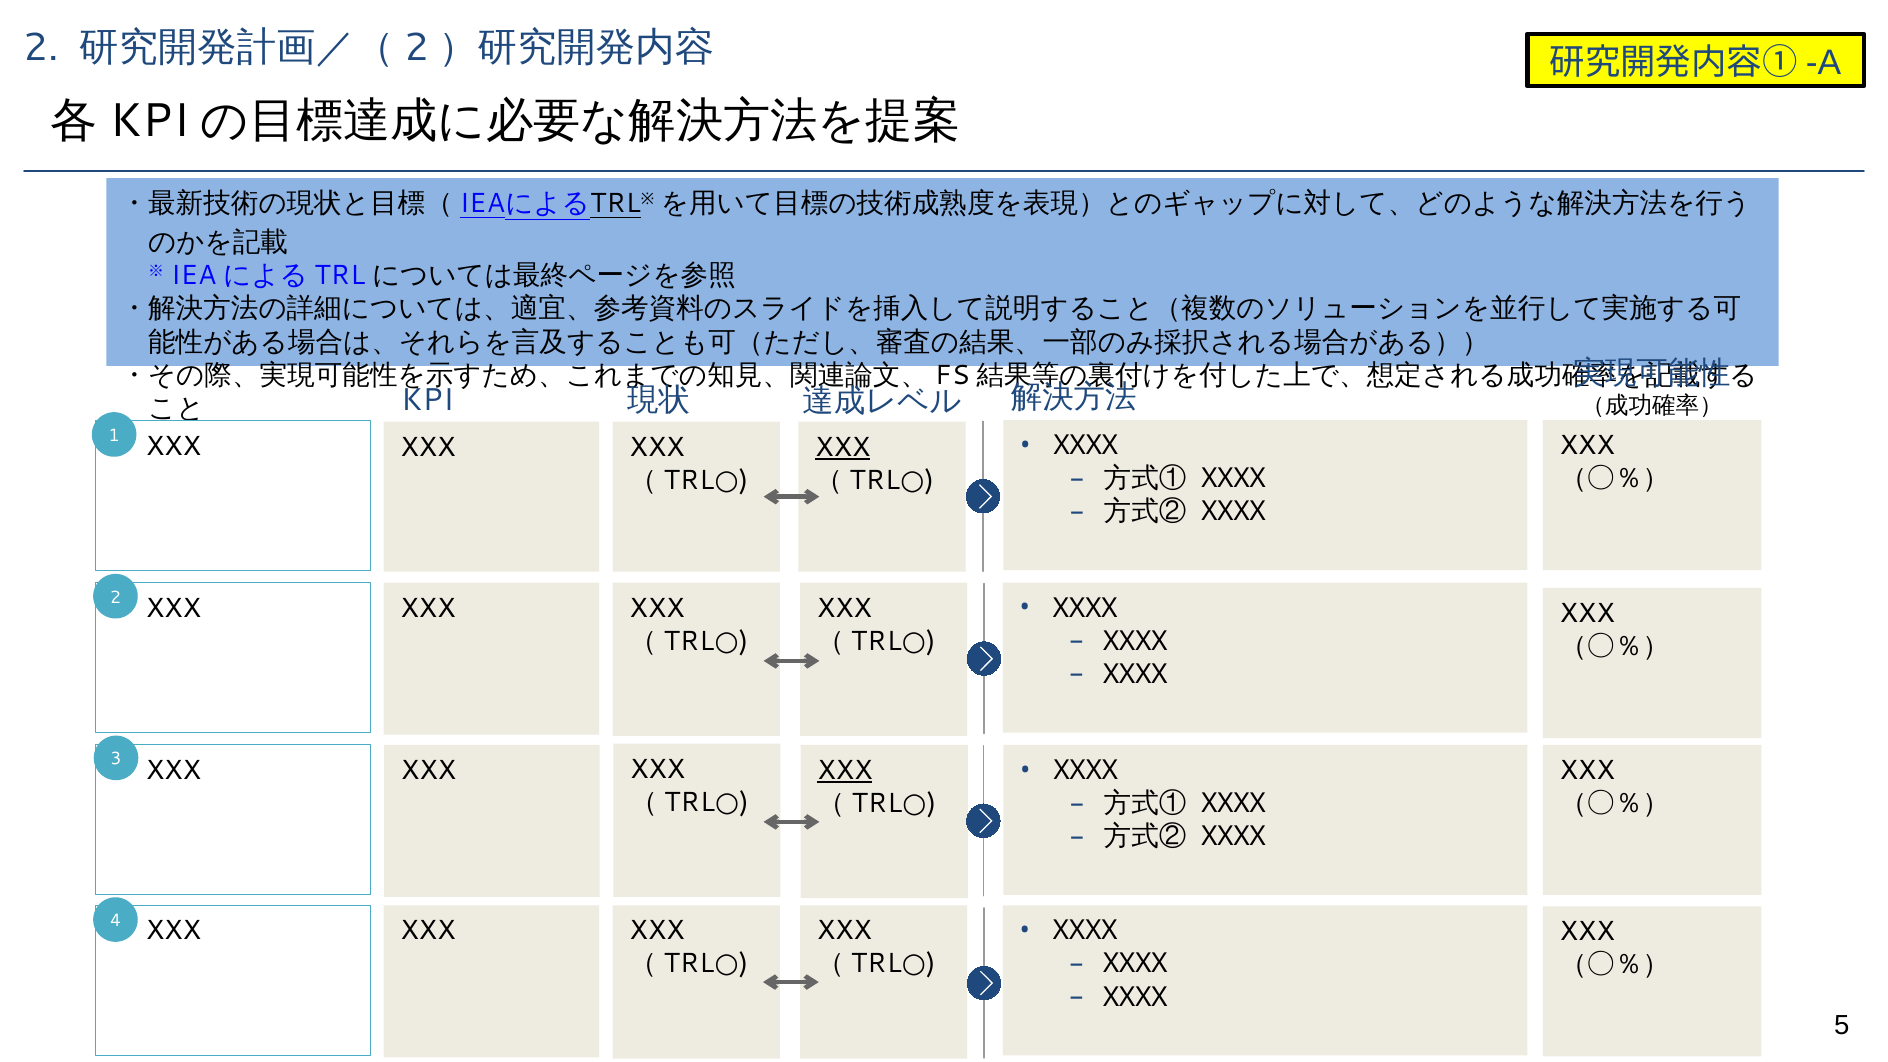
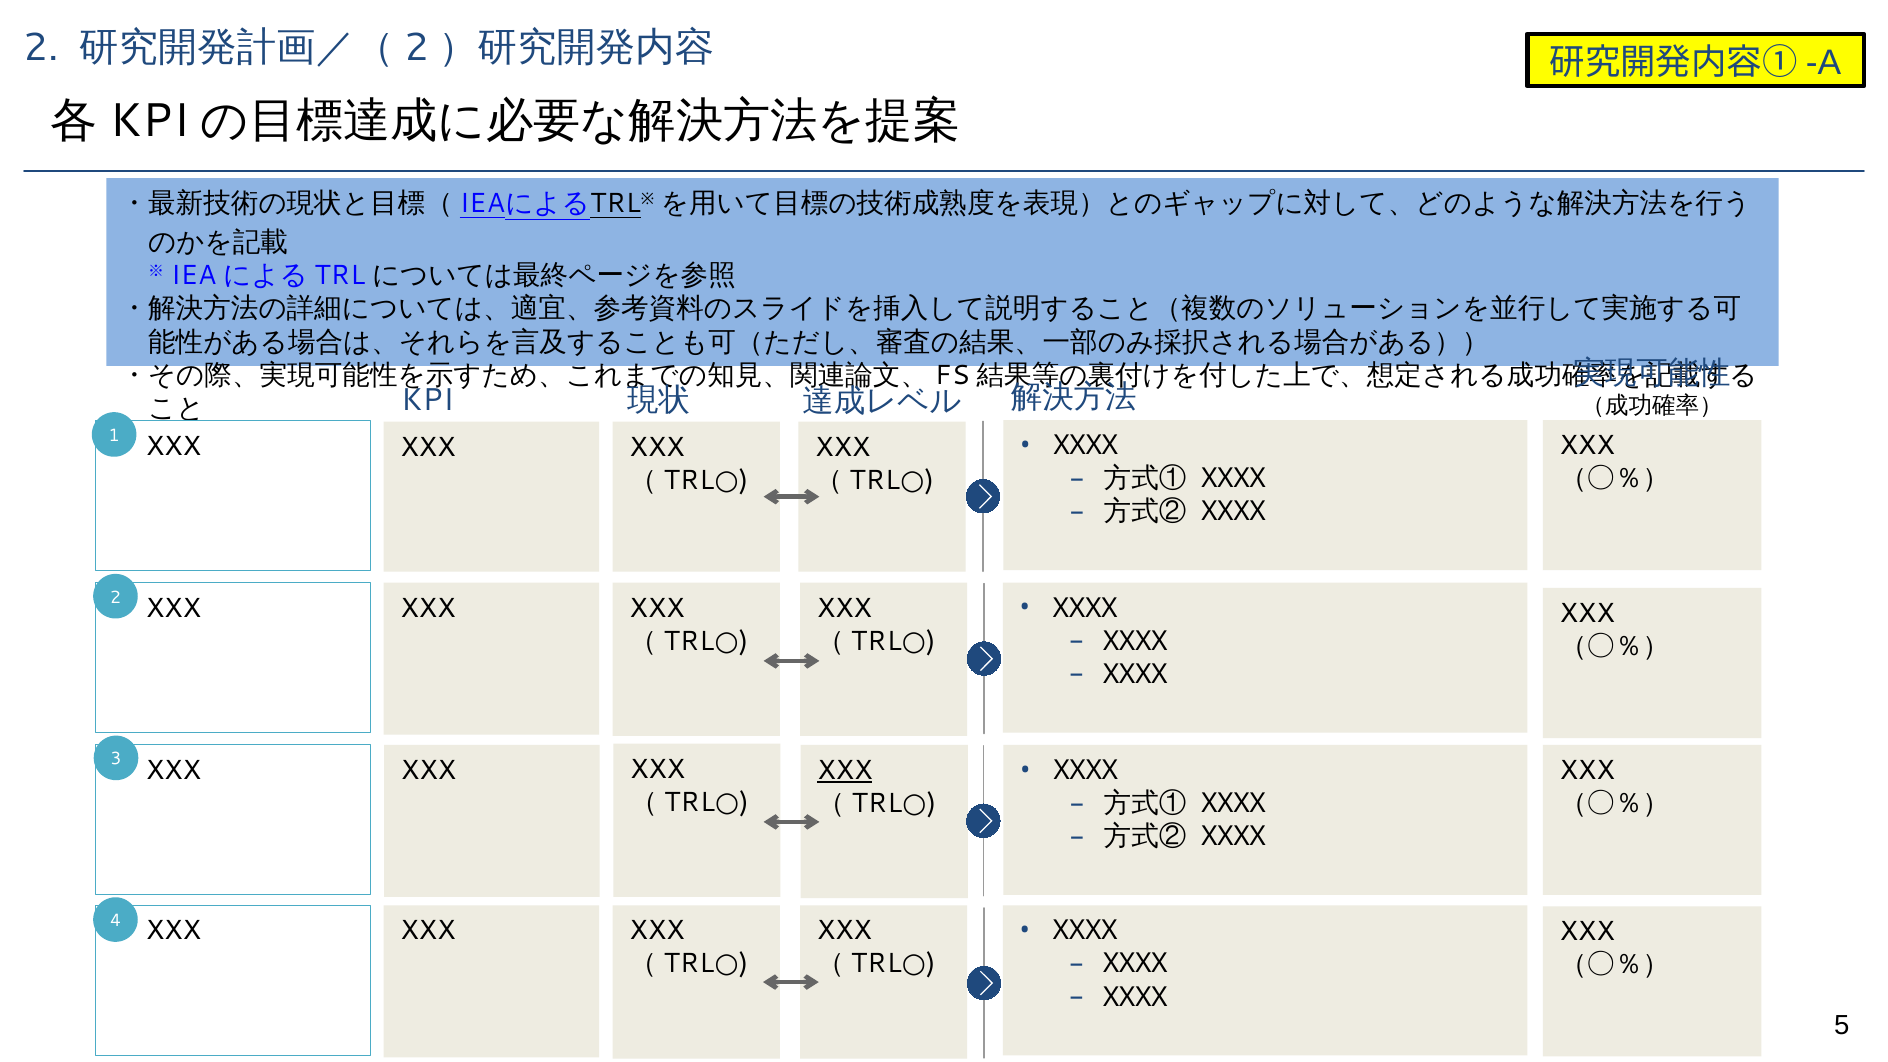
XXX at (843, 447) underline: present -> none
